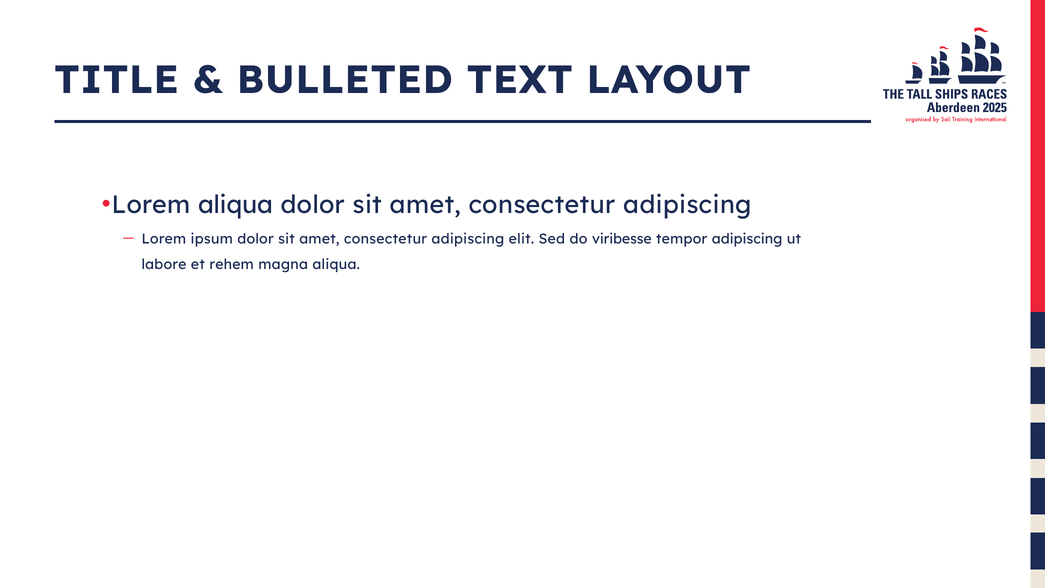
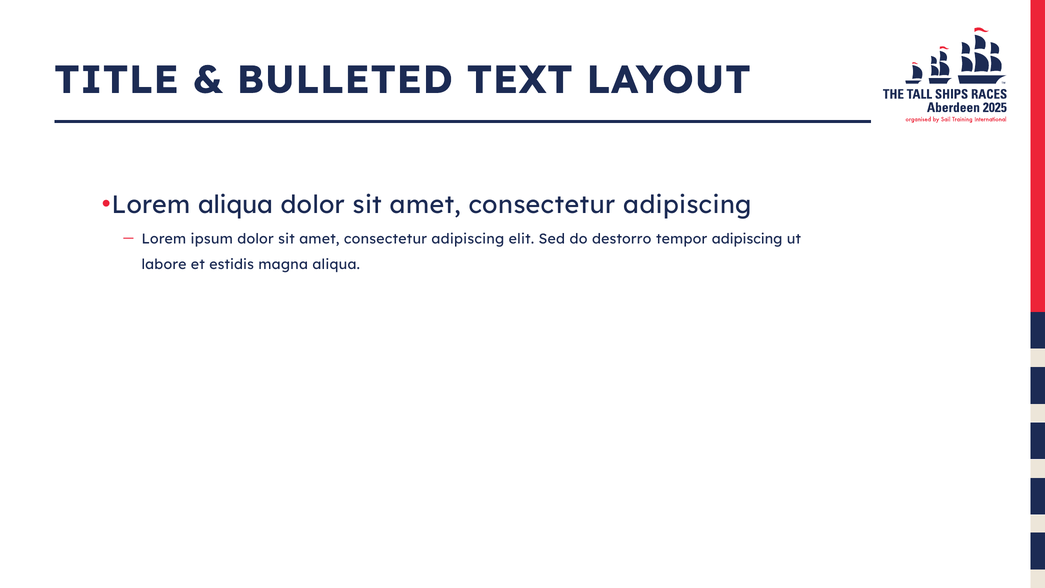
viribesse: viribesse -> destorro
rehem: rehem -> estidis
